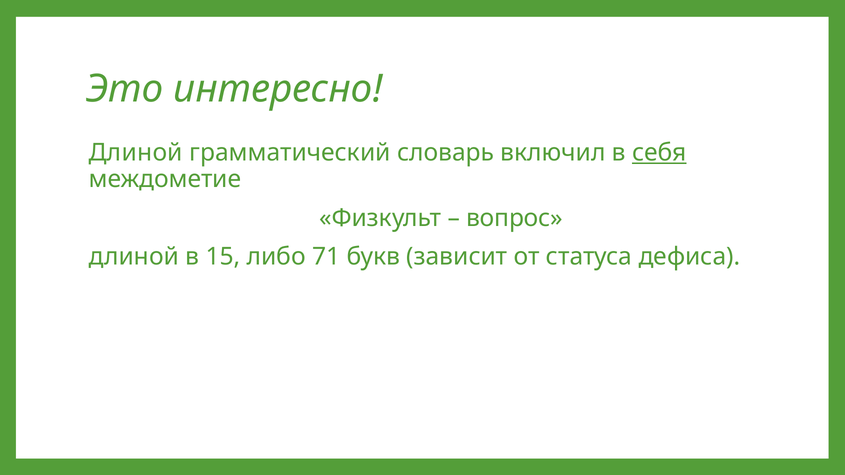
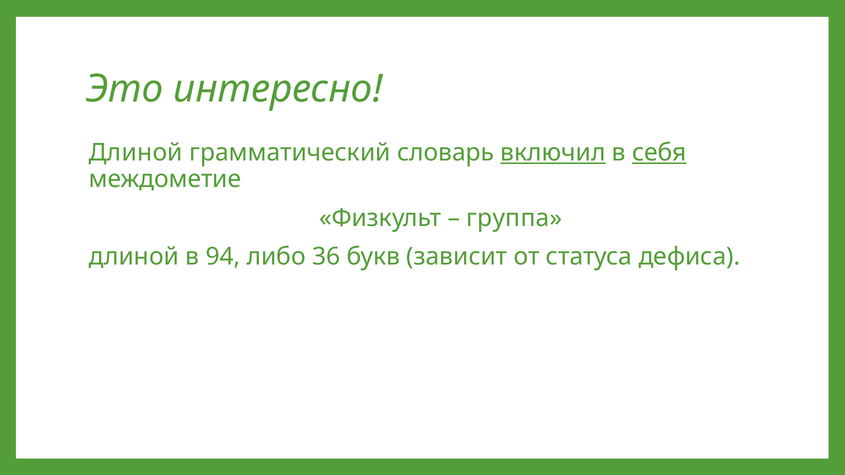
включил underline: none -> present
вопрос: вопрос -> группа
15: 15 -> 94
71: 71 -> 36
